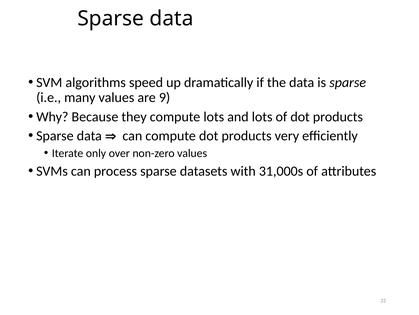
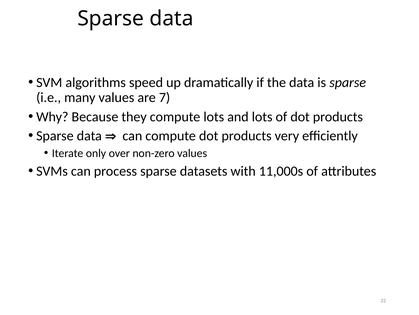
9: 9 -> 7
31,000s: 31,000s -> 11,000s
